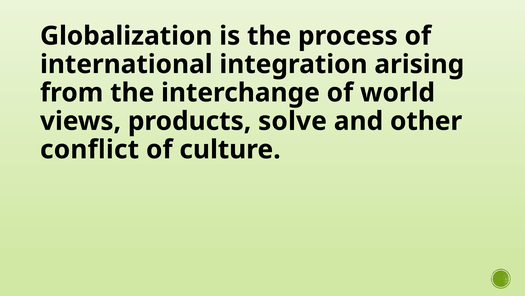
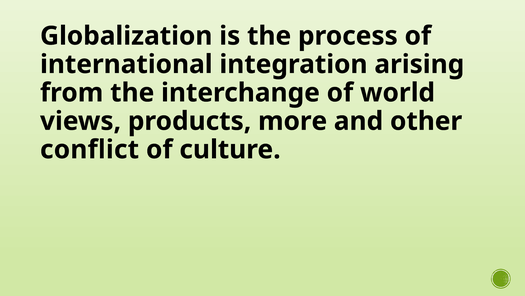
solve: solve -> more
